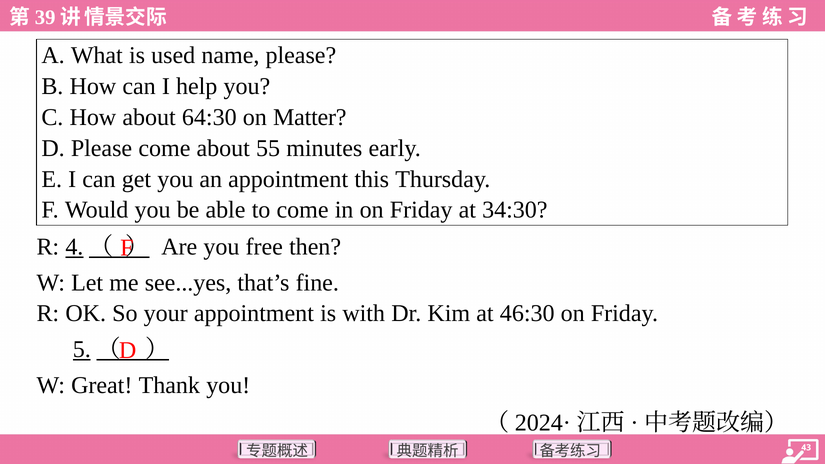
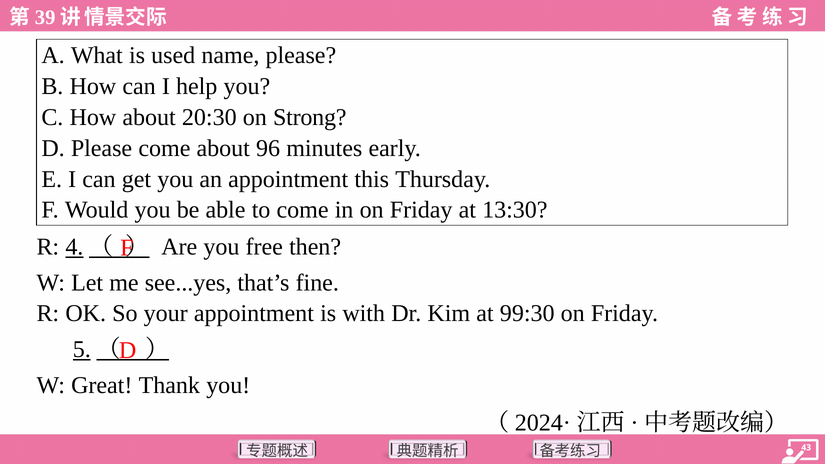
64:30: 64:30 -> 20:30
Matter: Matter -> Strong
55: 55 -> 96
34:30: 34:30 -> 13:30
46:30: 46:30 -> 99:30
